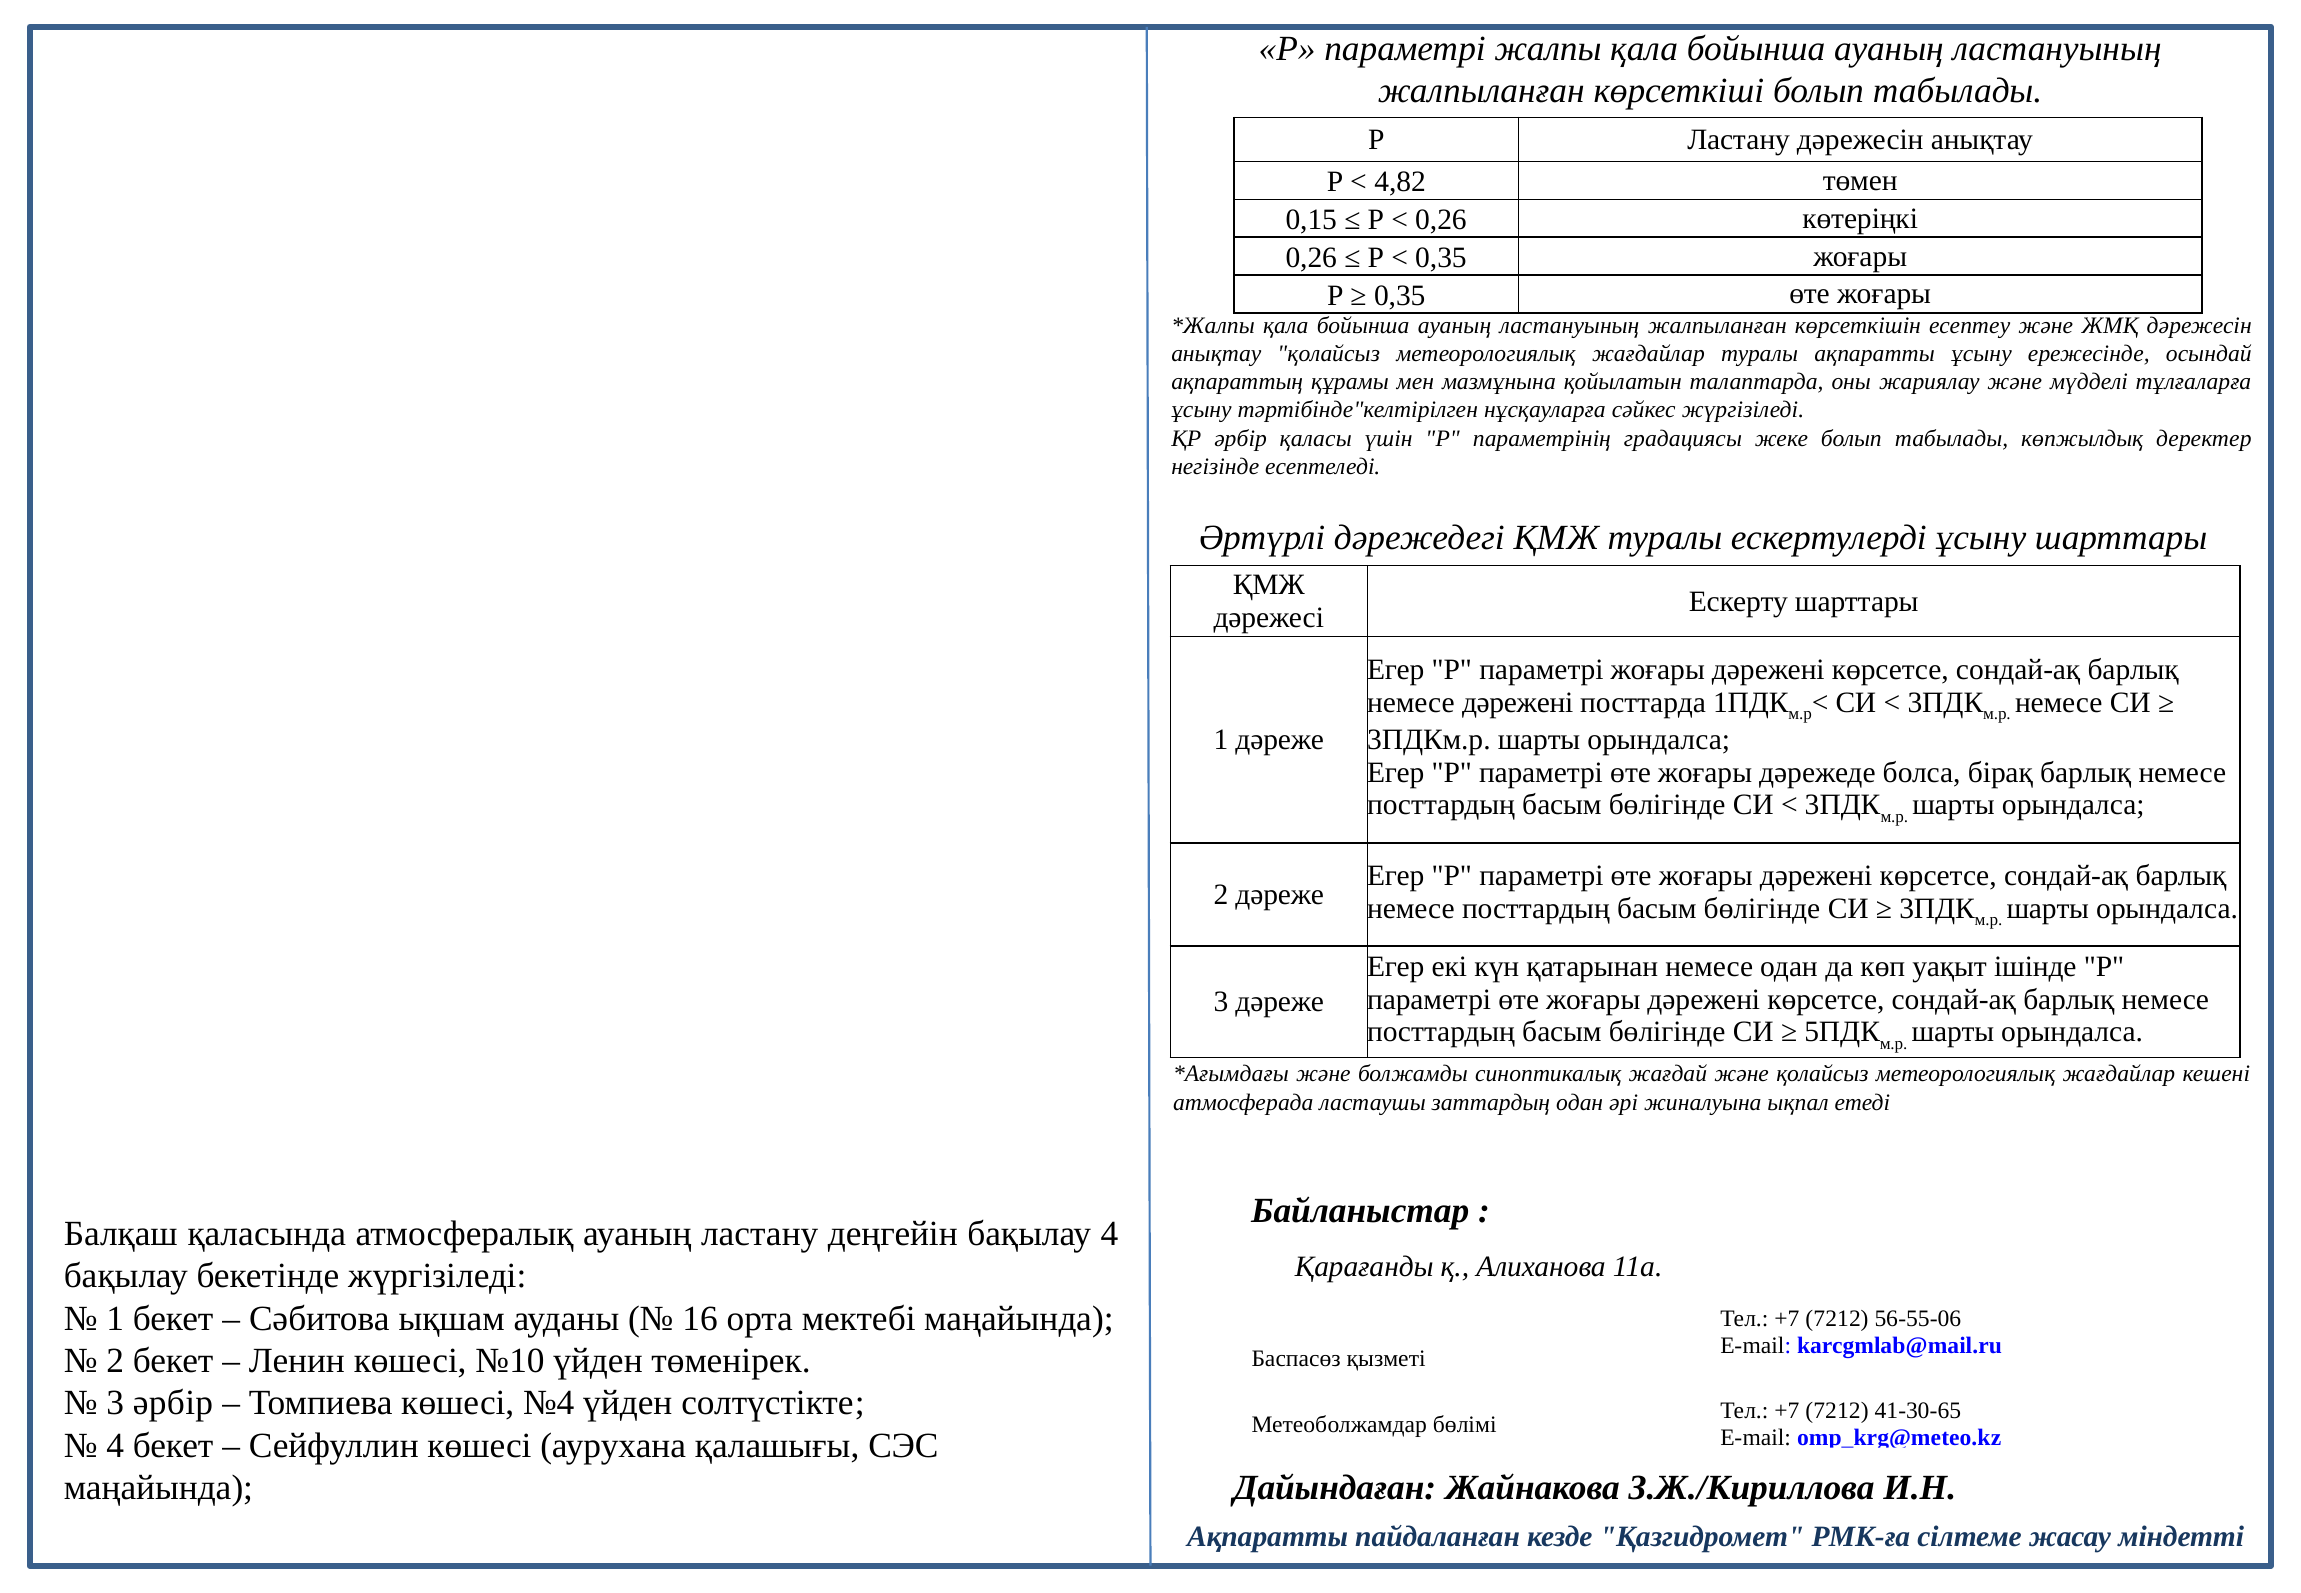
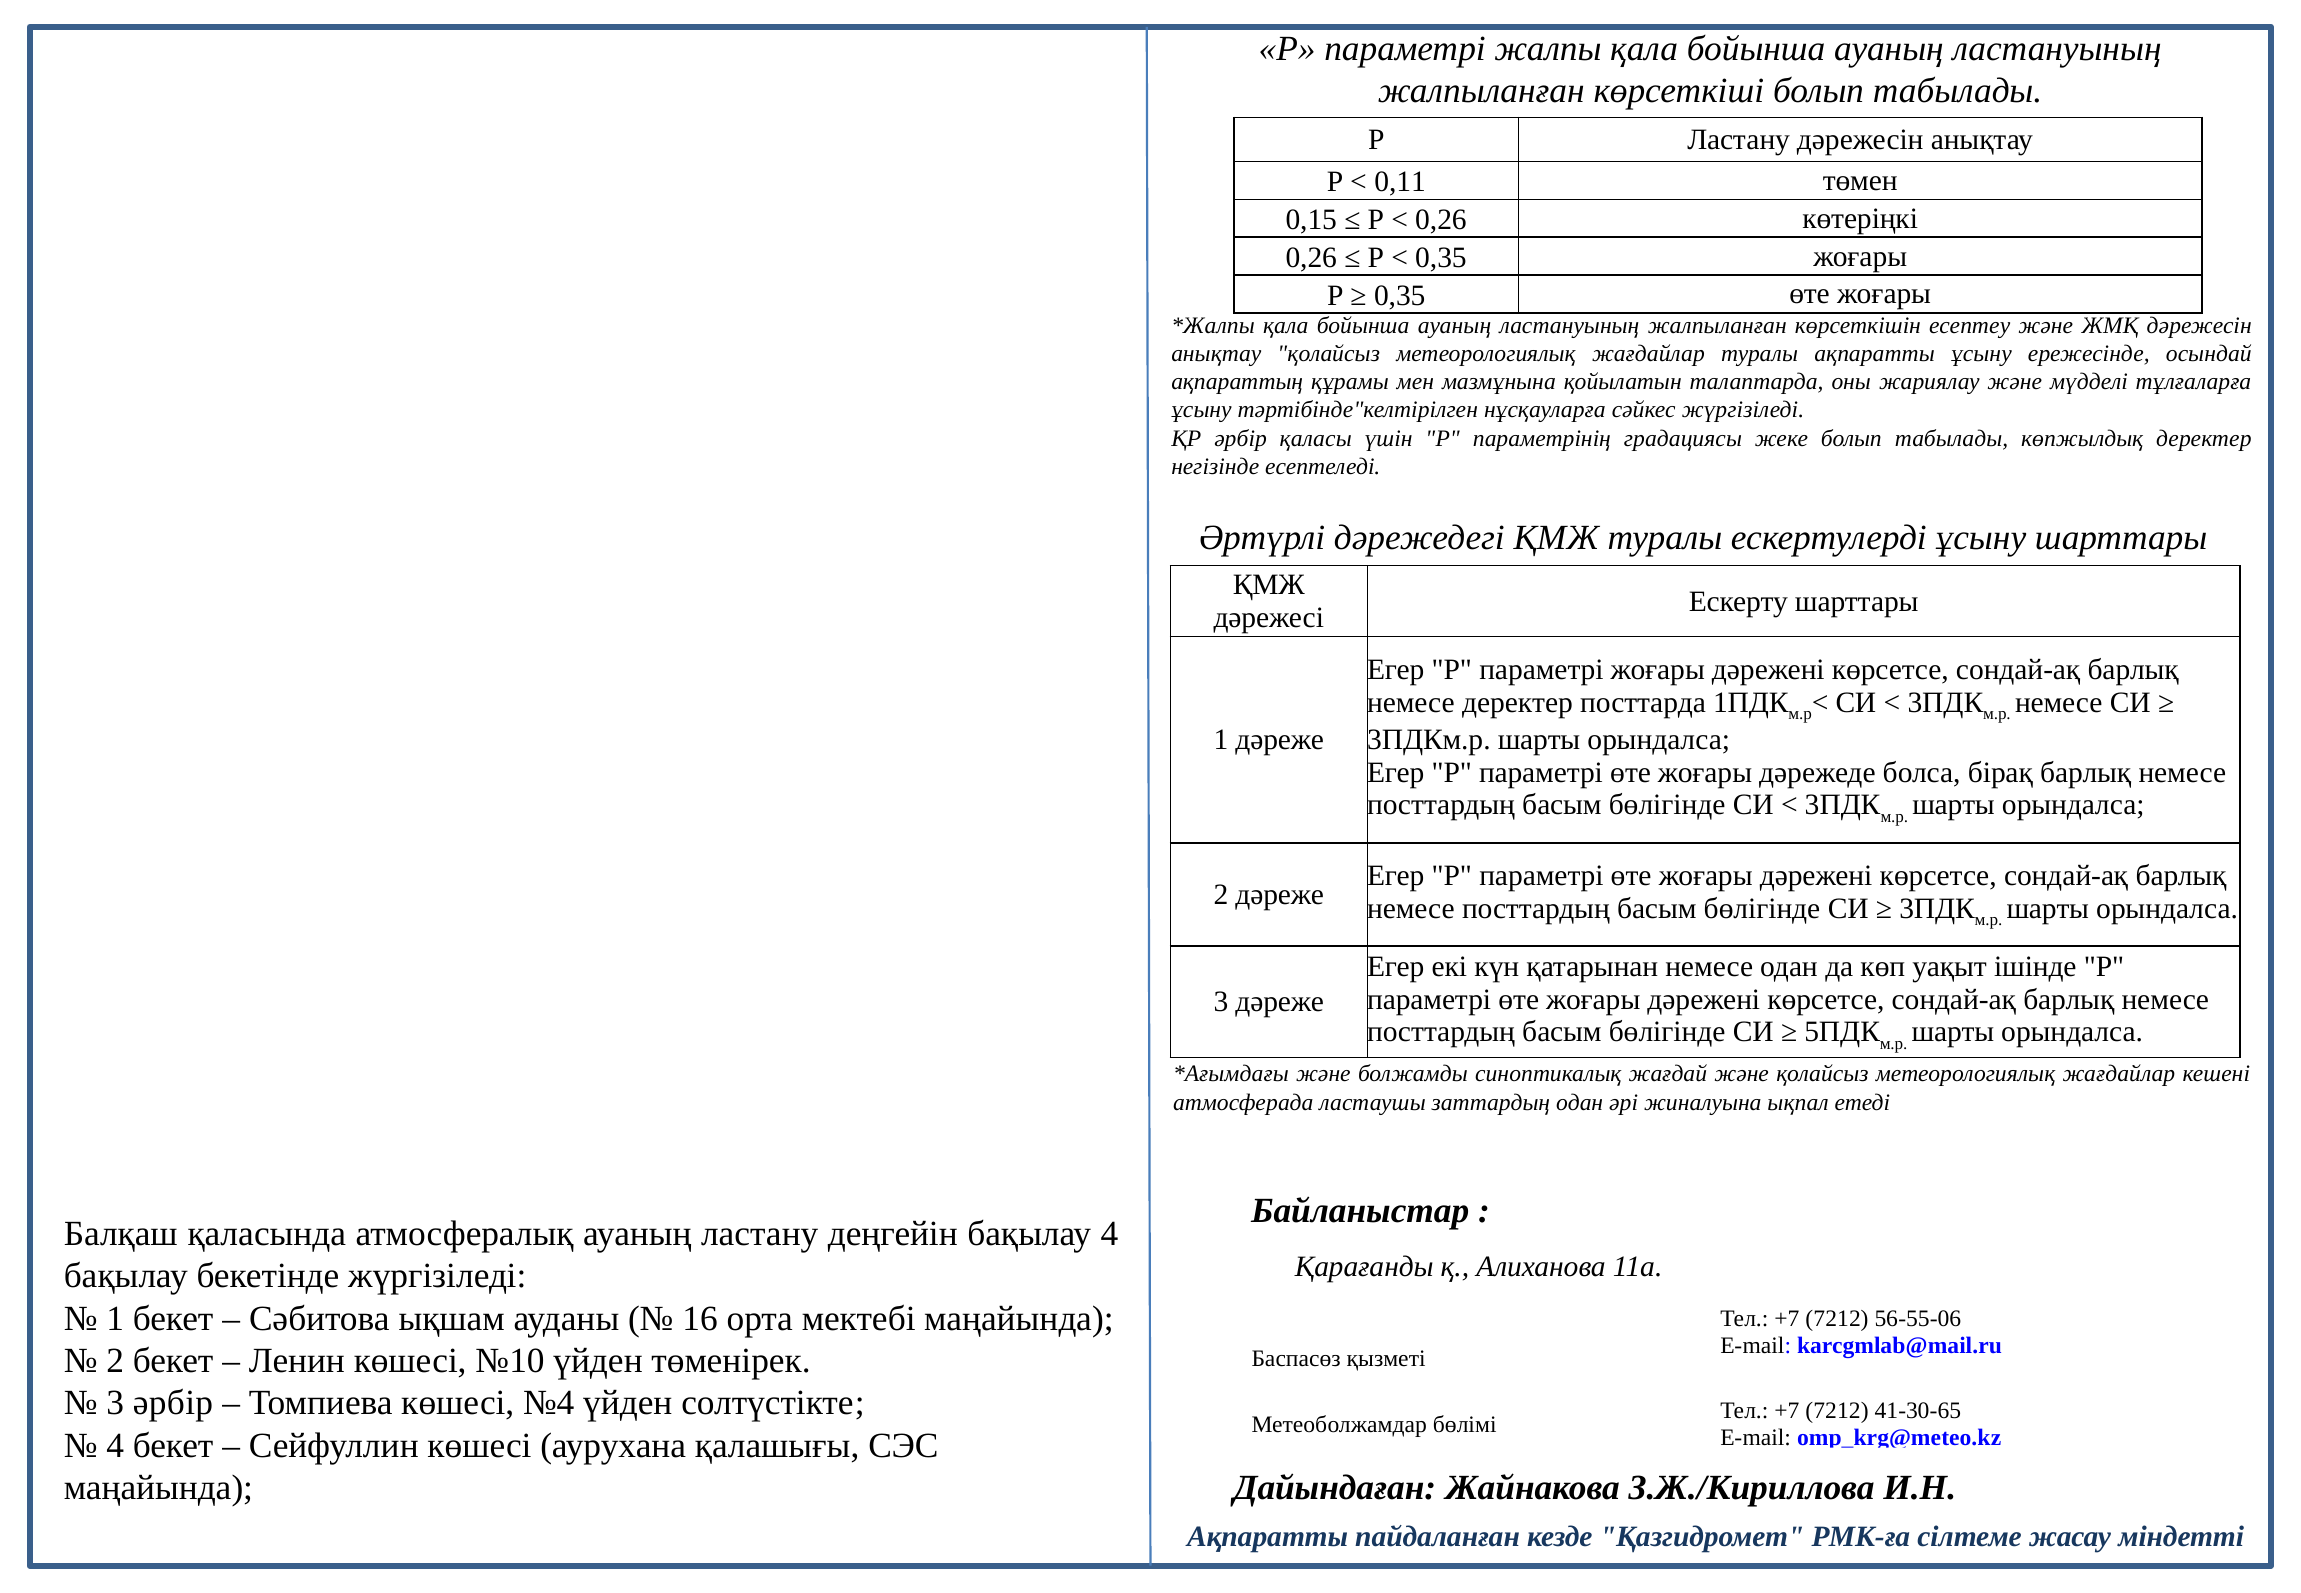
4,82: 4,82 -> 0,11
немесе дәрежені: дәрежені -> деректер
